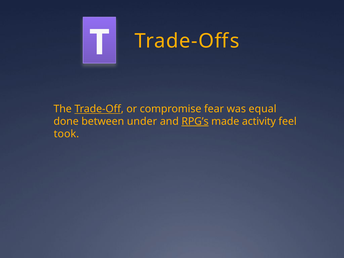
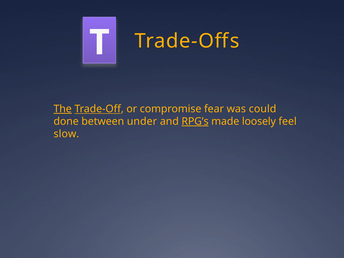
The underline: none -> present
equal: equal -> could
activity: activity -> loosely
took: took -> slow
